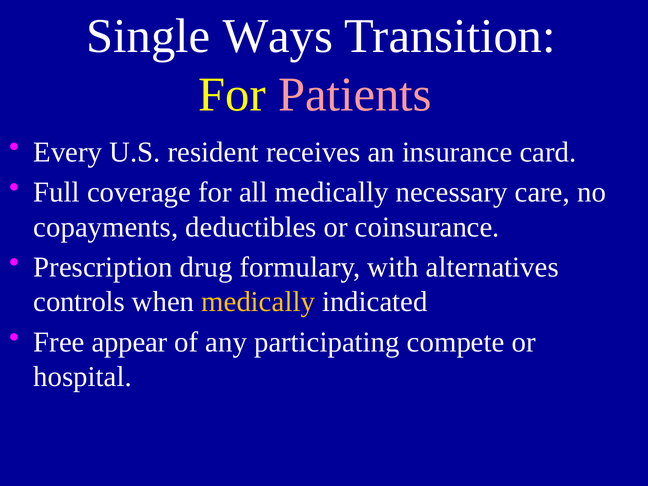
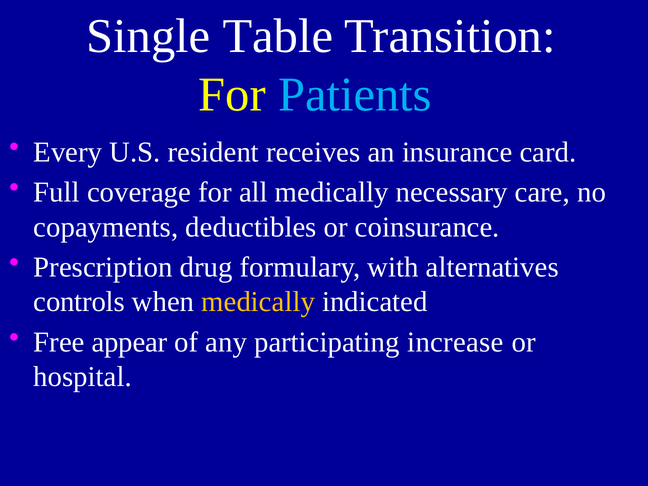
Ways: Ways -> Table
Patients colour: pink -> light blue
compete: compete -> increase
